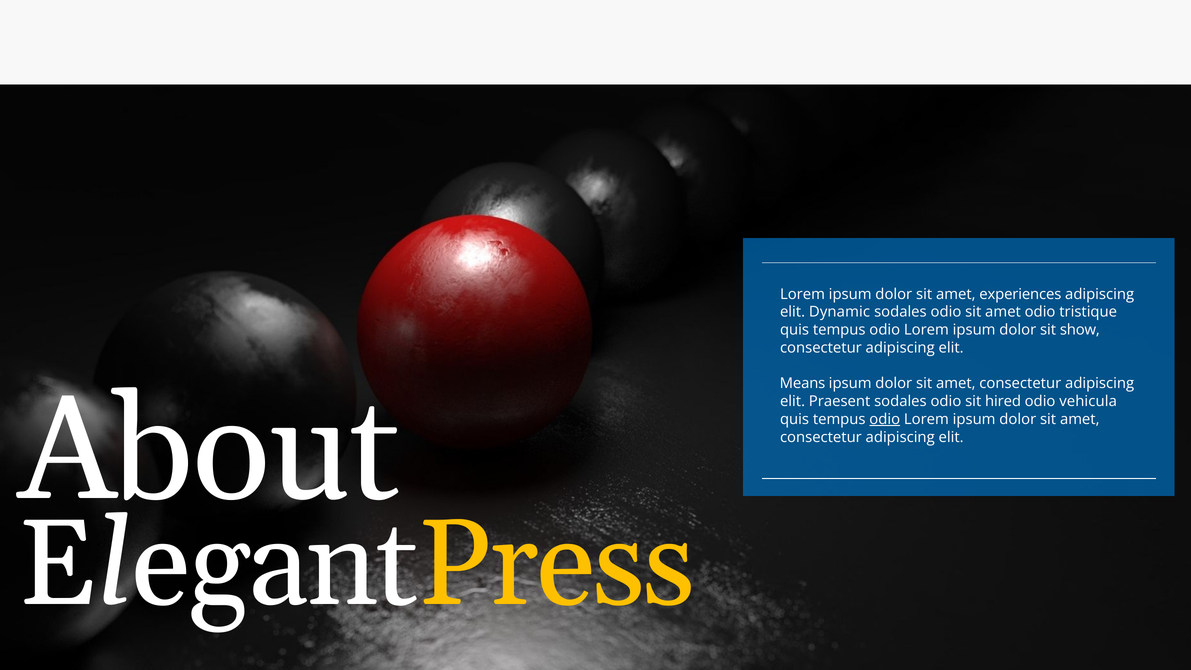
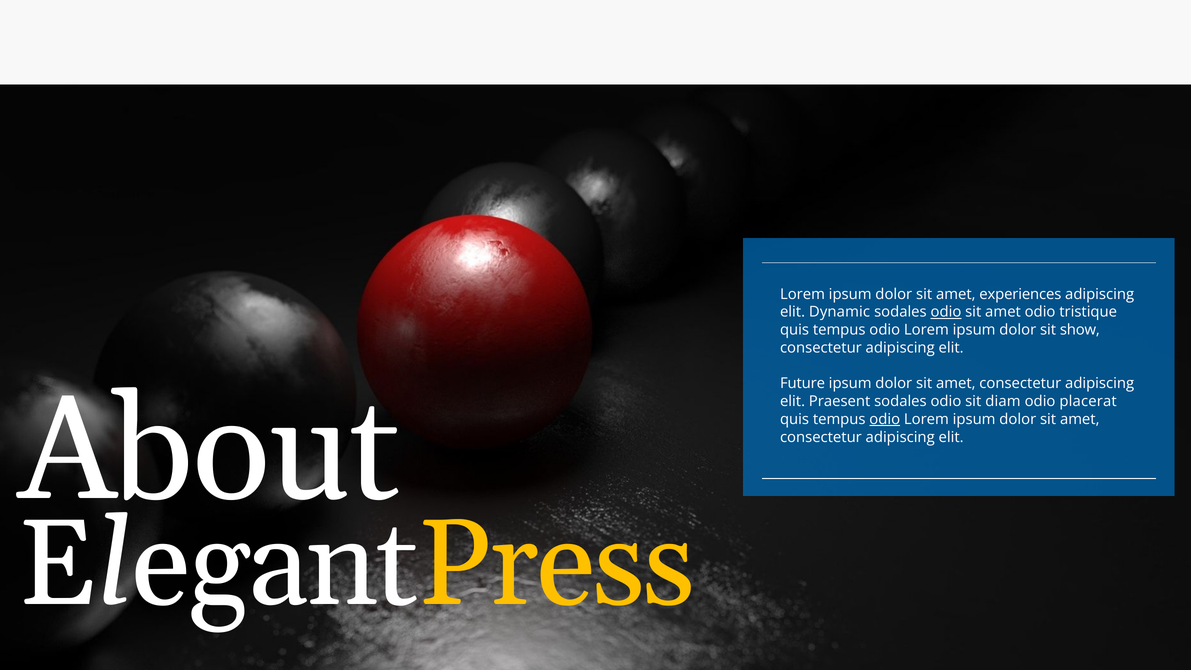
odio at (946, 312) underline: none -> present
Means: Means -> Future
hired: hired -> diam
vehicula: vehicula -> placerat
